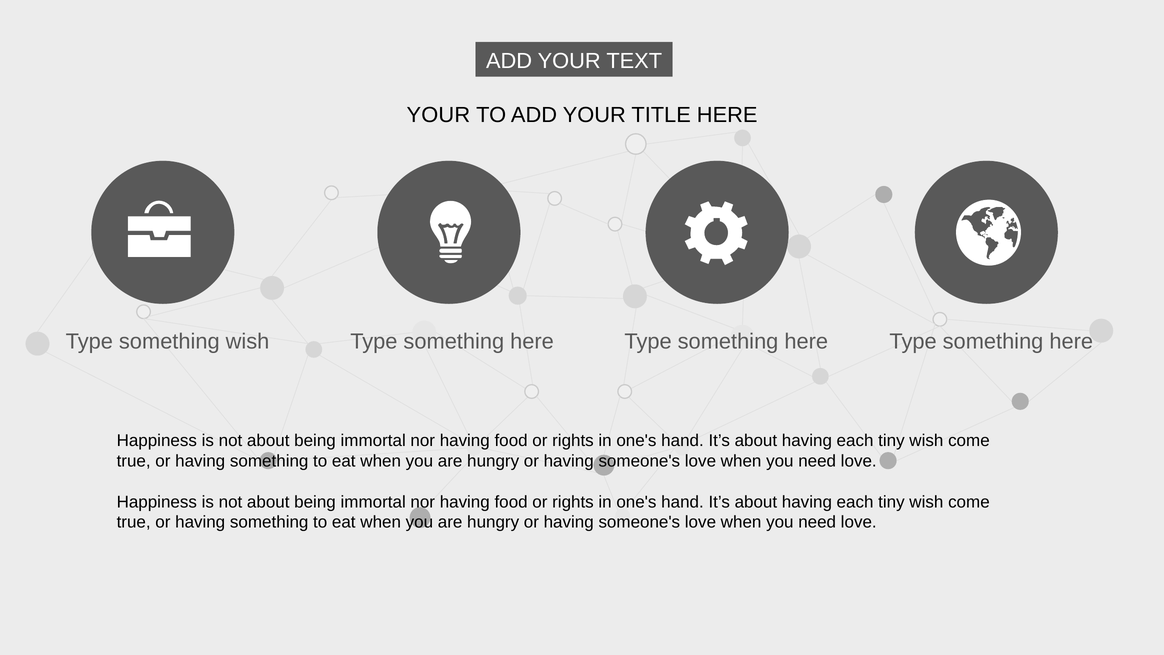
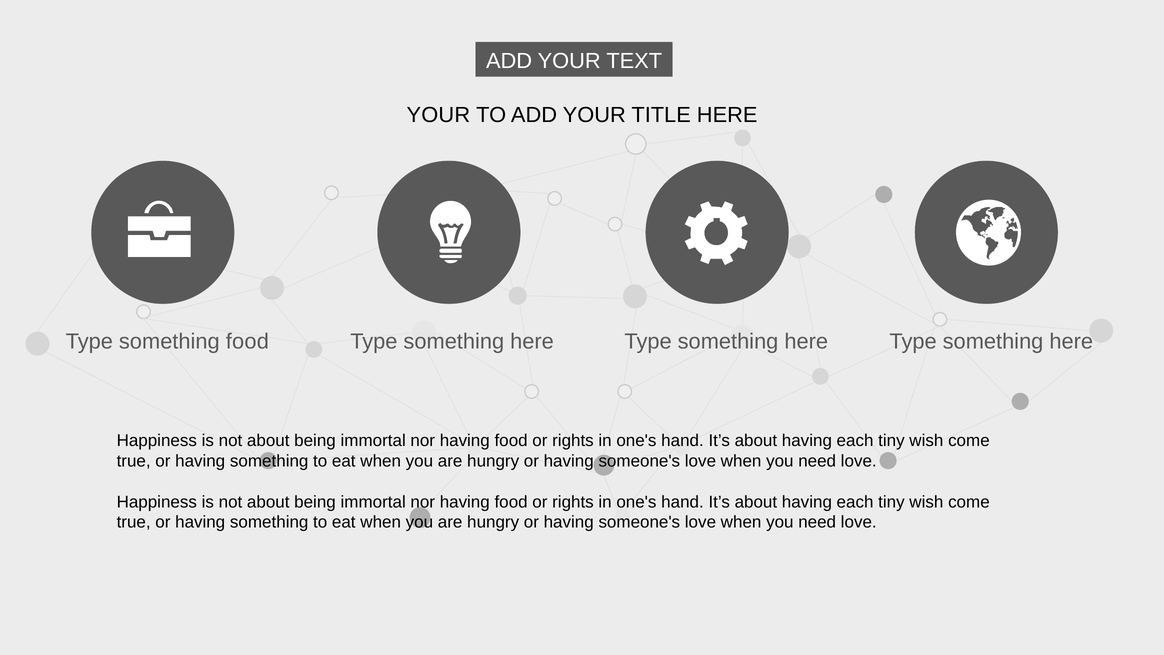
something wish: wish -> food
